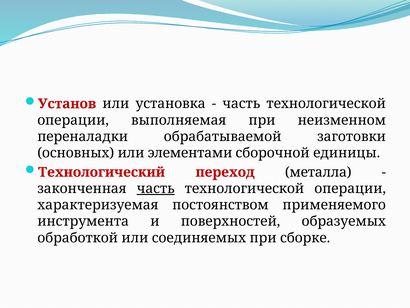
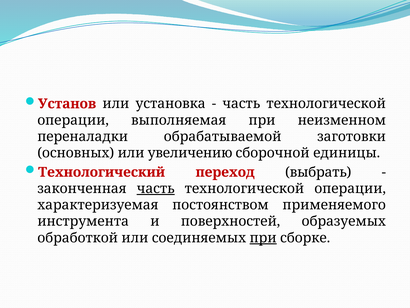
элементами: элементами -> увеличению
металла: металла -> выбрать
при at (263, 238) underline: none -> present
